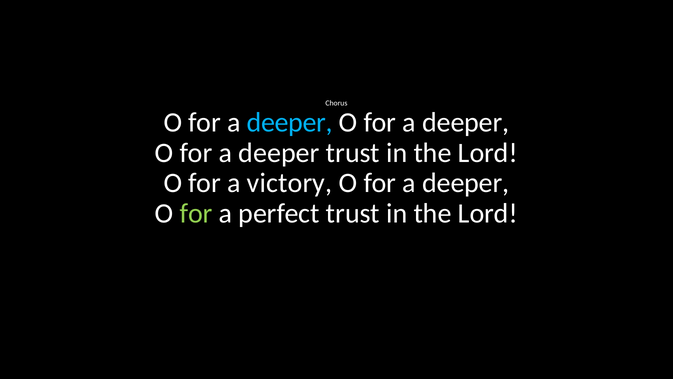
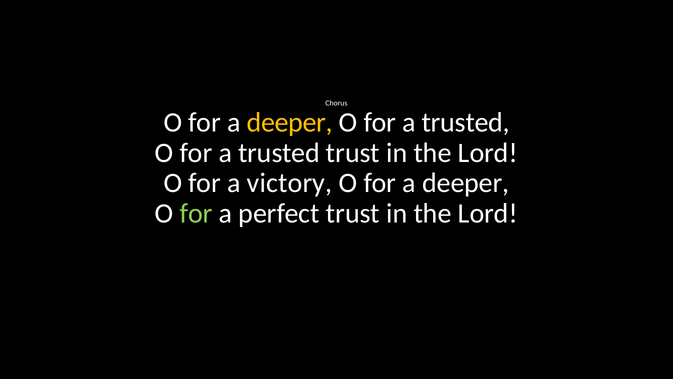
deeper at (290, 122) colour: light blue -> yellow
deeper at (466, 122): deeper -> trusted
deeper at (279, 153): deeper -> trusted
